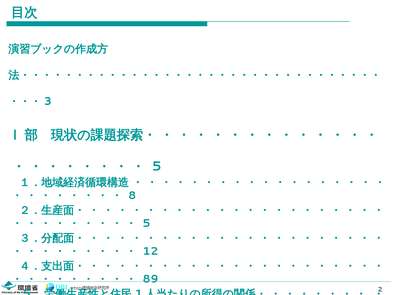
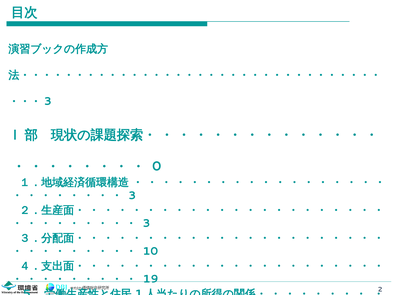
5 at (157, 167): 5 -> 0
8 at (132, 196): 8 -> 3
5 at (146, 224): 5 -> 3
12: 12 -> 10
89: 89 -> 19
